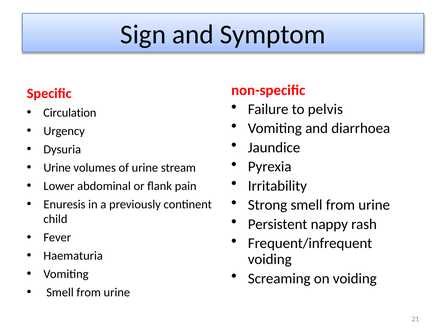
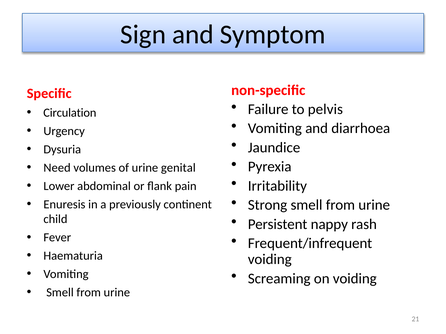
Urine at (57, 168): Urine -> Need
stream: stream -> genital
